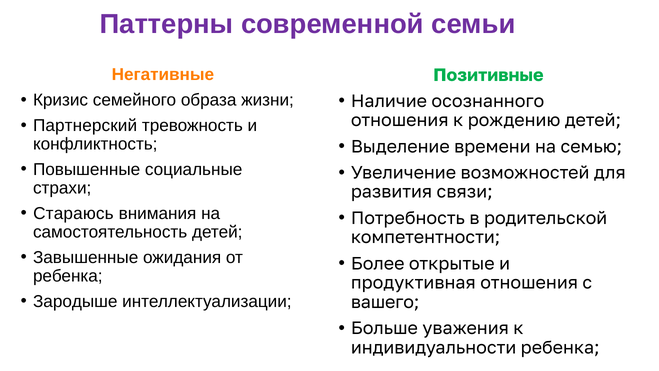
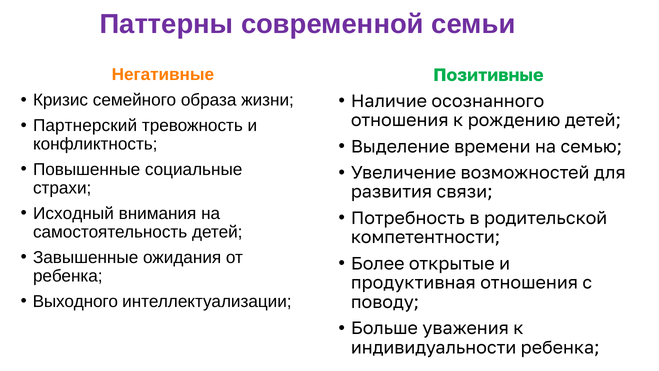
Стараюсь: Стараюсь -> Исходный
Зародыше: Зародыше -> Выходного
вашего: вашего -> поводу
